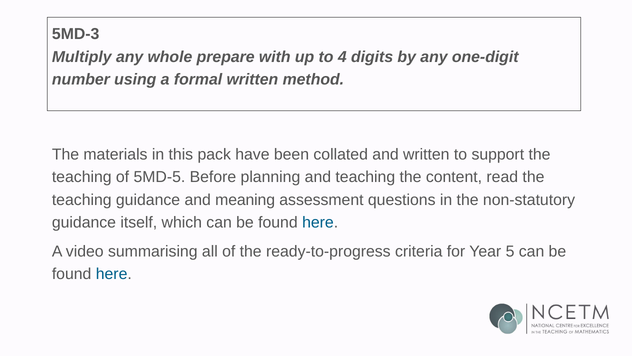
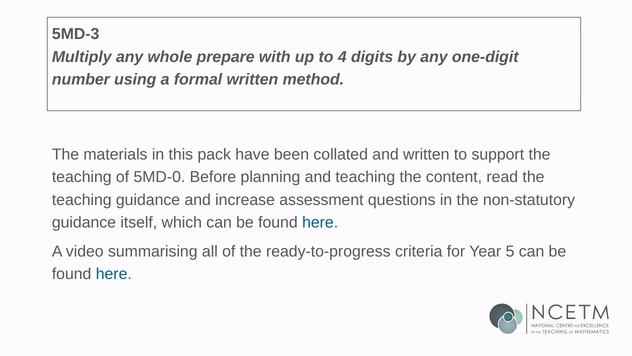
5MD-5: 5MD-5 -> 5MD-0
meaning: meaning -> increase
